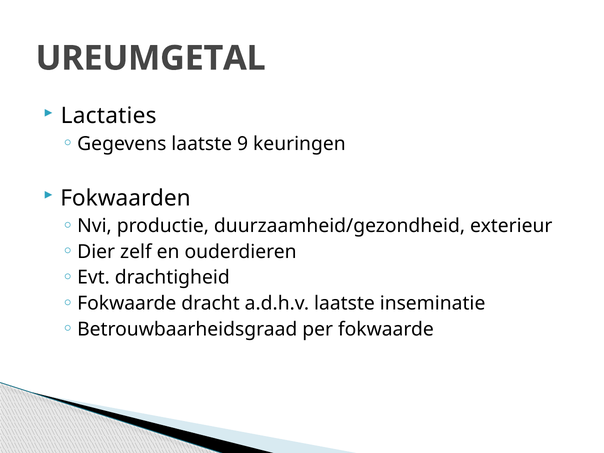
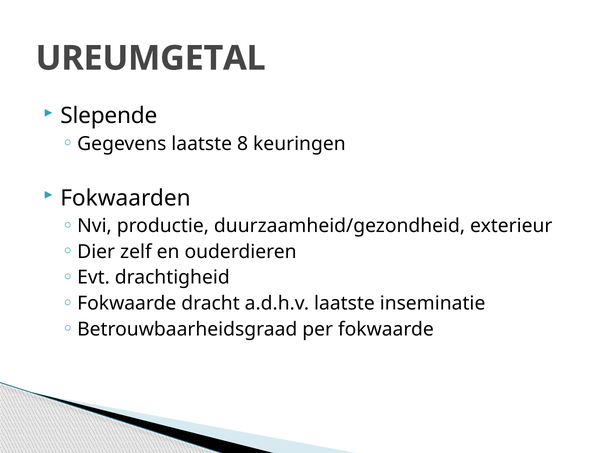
Lactaties: Lactaties -> Slepende
9: 9 -> 8
